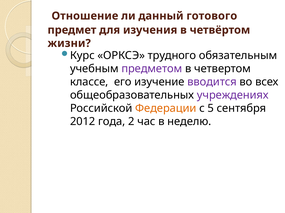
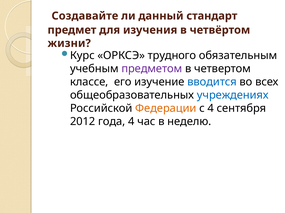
Отношение: Отношение -> Создавайте
готового: готового -> стандарт
вводится colour: purple -> blue
учреждениях colour: purple -> blue
с 5: 5 -> 4
года 2: 2 -> 4
